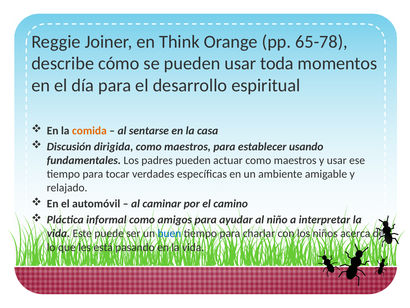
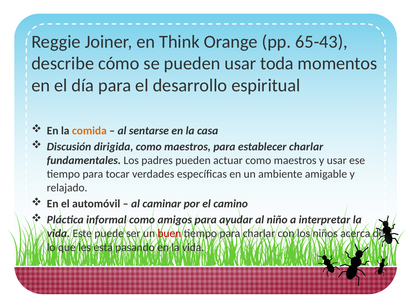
65-78: 65-78 -> 65-43
establecer usando: usando -> charlar
buen colour: blue -> red
